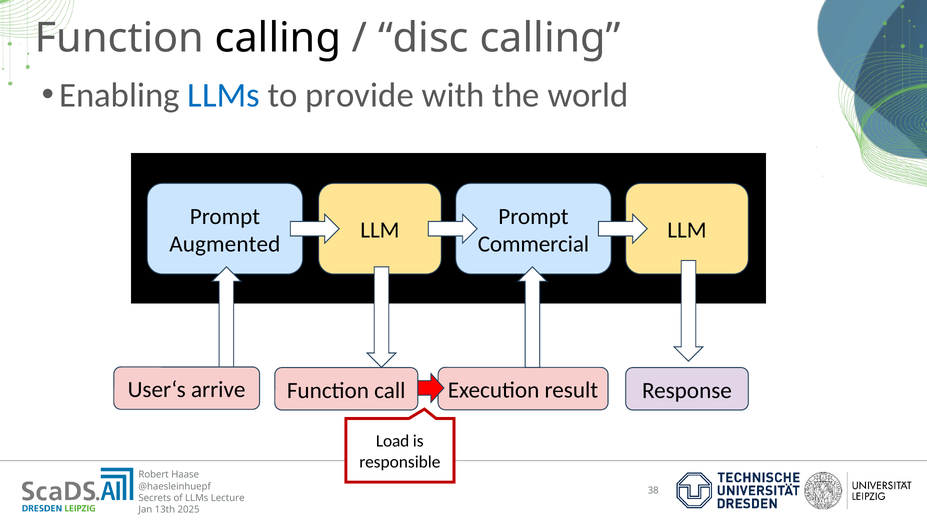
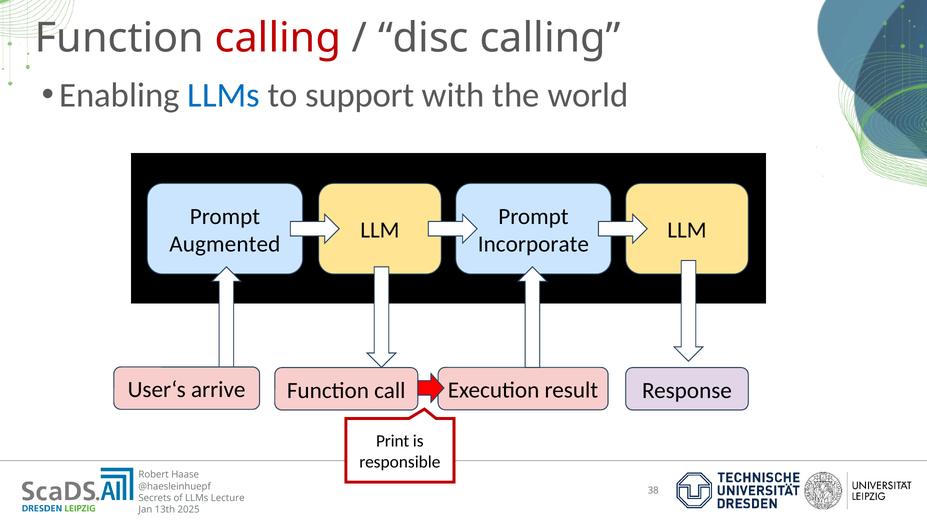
calling at (278, 38) colour: black -> red
provide: provide -> support
Commercial: Commercial -> Incorporate
Load: Load -> Print
